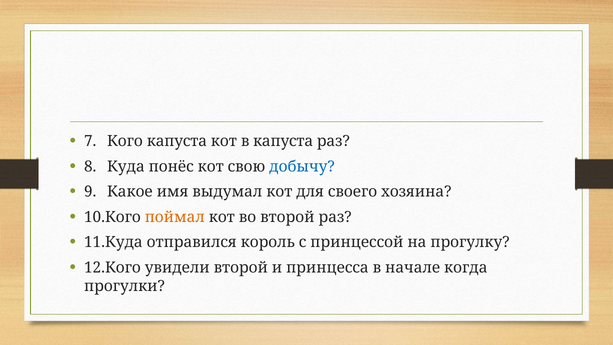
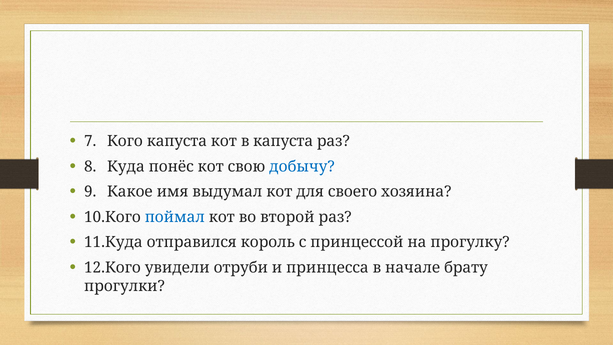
поймал colour: orange -> blue
увидели второй: второй -> отруби
когда: когда -> брату
